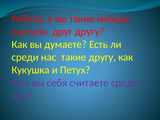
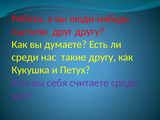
такие-нибудь: такие-нибудь -> люди-нибудь
